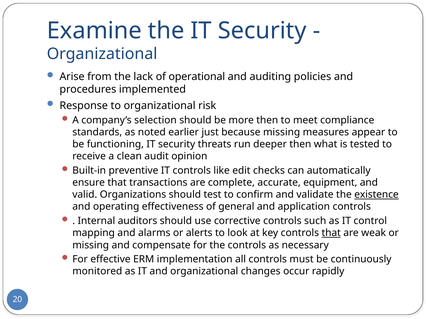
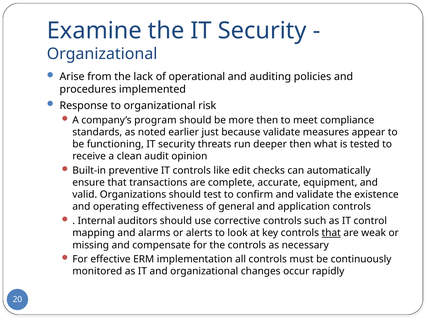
selection: selection -> program
because missing: missing -> validate
existence underline: present -> none
